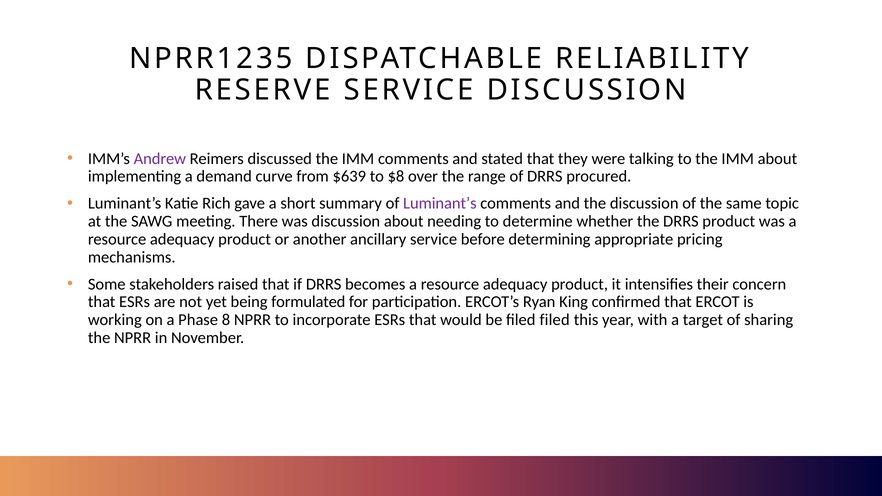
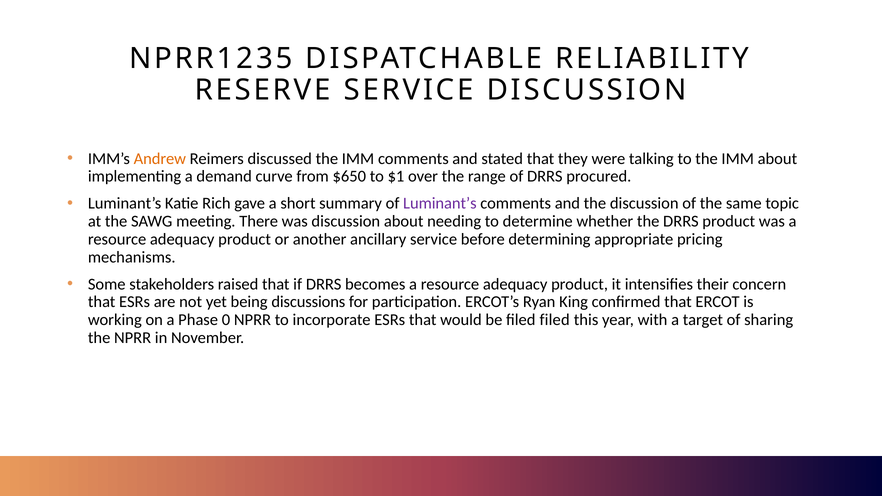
Andrew colour: purple -> orange
$639: $639 -> $650
$8: $8 -> $1
formulated: formulated -> discussions
8: 8 -> 0
